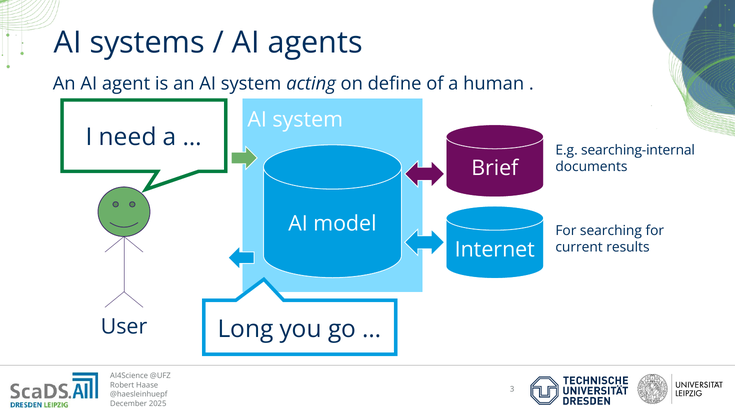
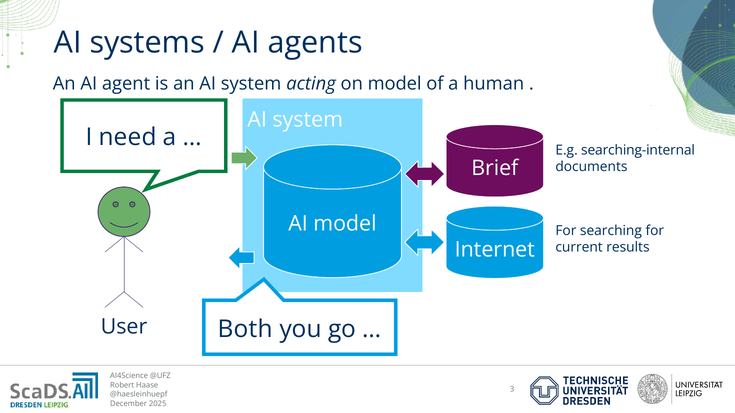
on define: define -> model
Long: Long -> Both
